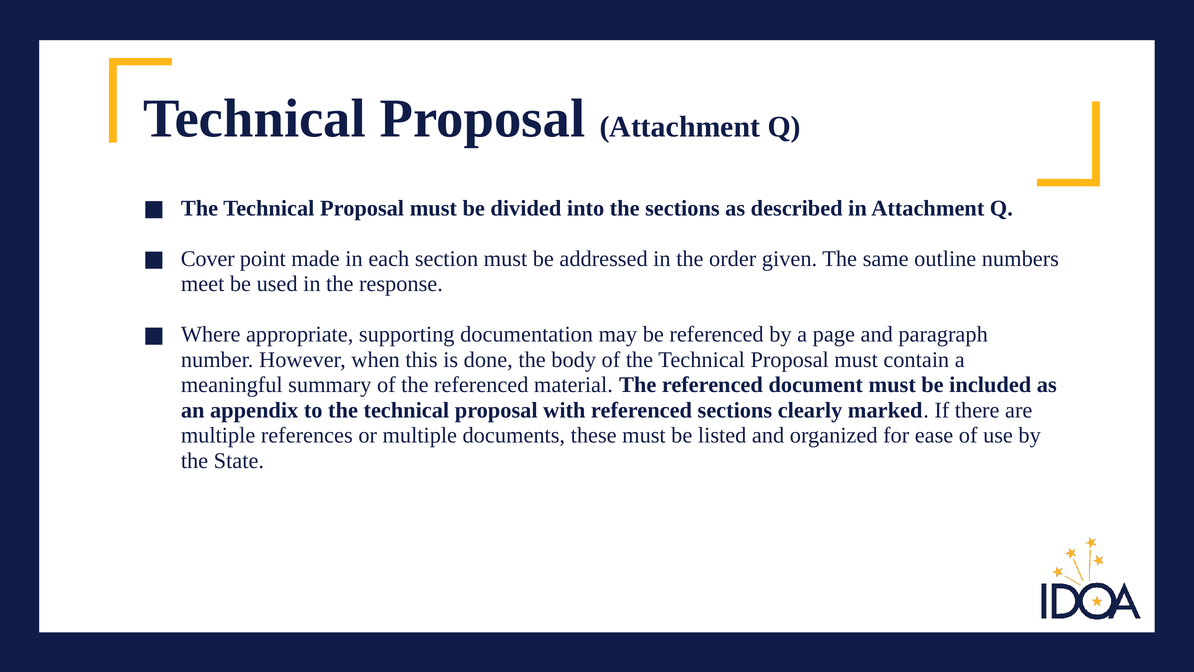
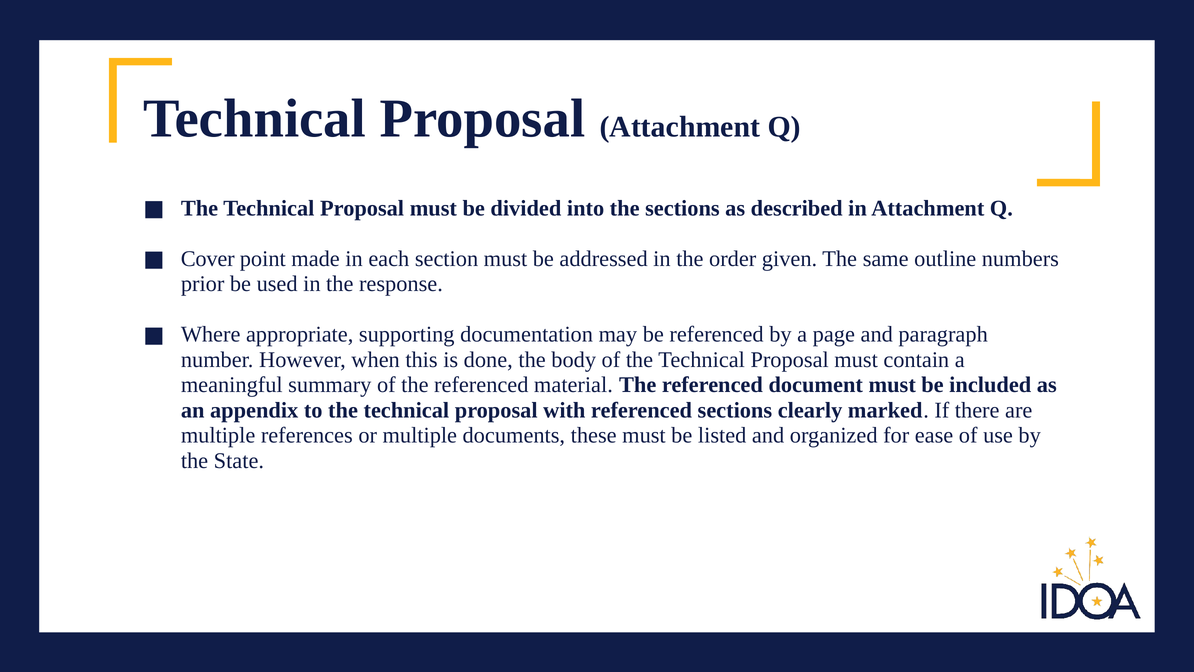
meet: meet -> prior
